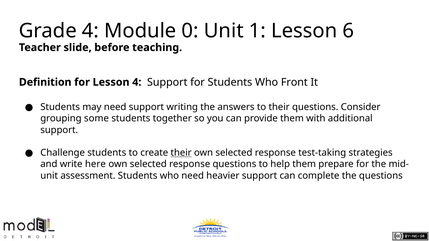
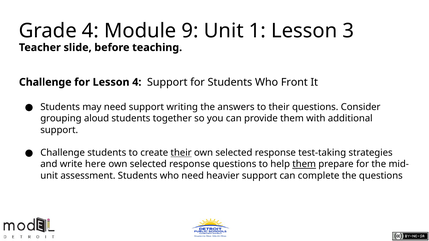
0: 0 -> 9
6: 6 -> 3
Definition at (45, 82): Definition -> Challenge
some: some -> aloud
them at (304, 164) underline: none -> present
